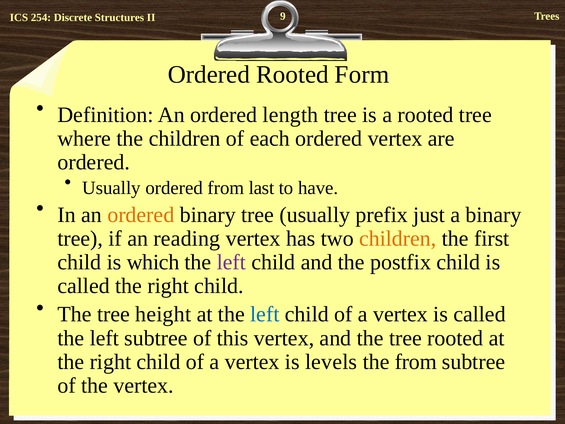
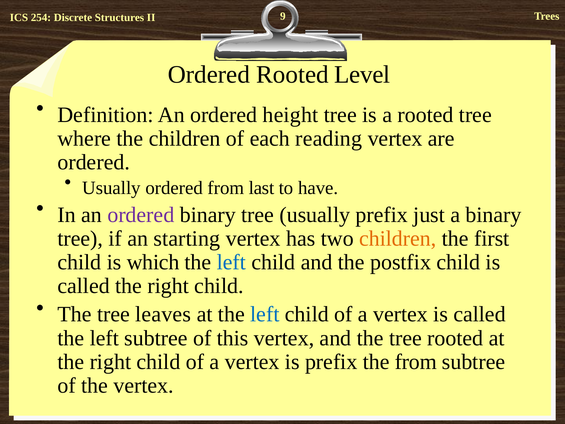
Form: Form -> Level
length: length -> height
each ordered: ordered -> reading
ordered at (141, 215) colour: orange -> purple
reading: reading -> starting
left at (231, 262) colour: purple -> blue
height: height -> leaves
is levels: levels -> prefix
